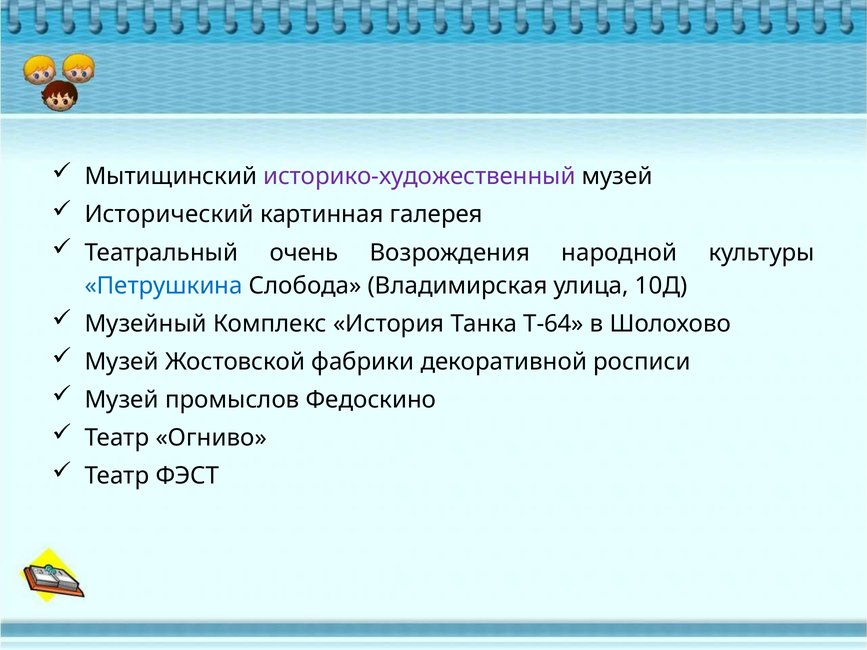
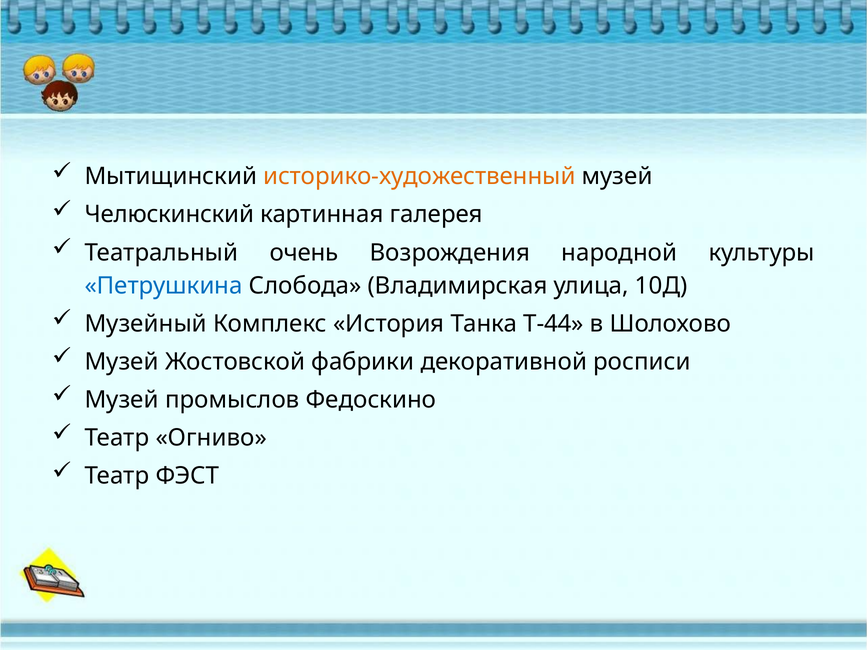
историко-художественный colour: purple -> orange
Исторический: Исторический -> Челюскинский
Т-64: Т-64 -> Т-44
